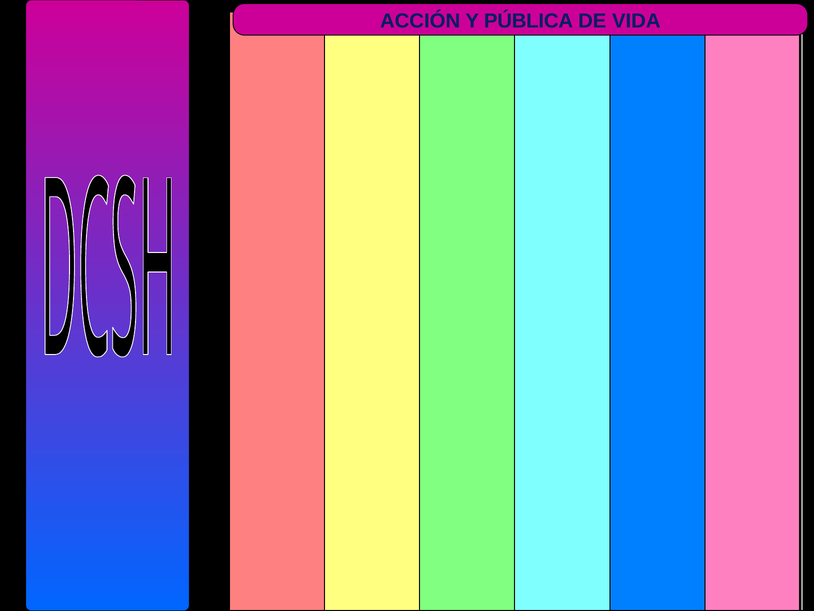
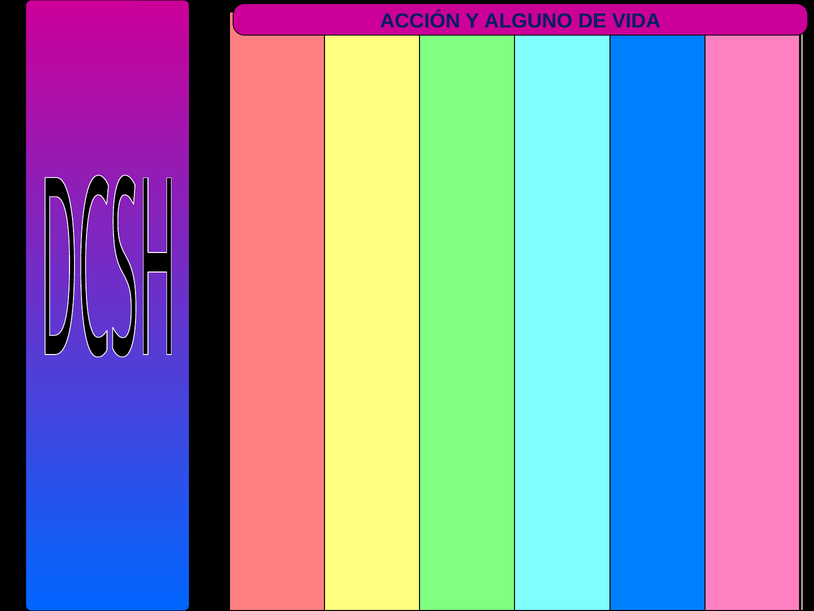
PÚBLICA: PÚBLICA -> ALGUNO
